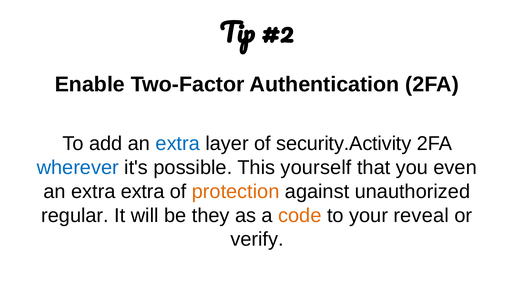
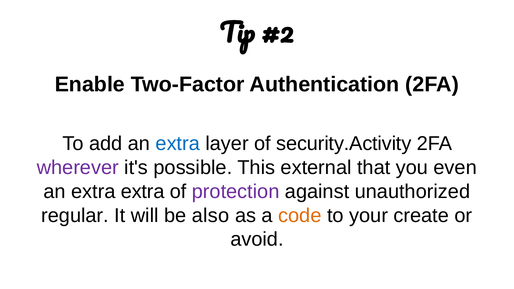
wherever colour: blue -> purple
yourself: yourself -> external
protection colour: orange -> purple
they: they -> also
reveal: reveal -> create
verify: verify -> avoid
